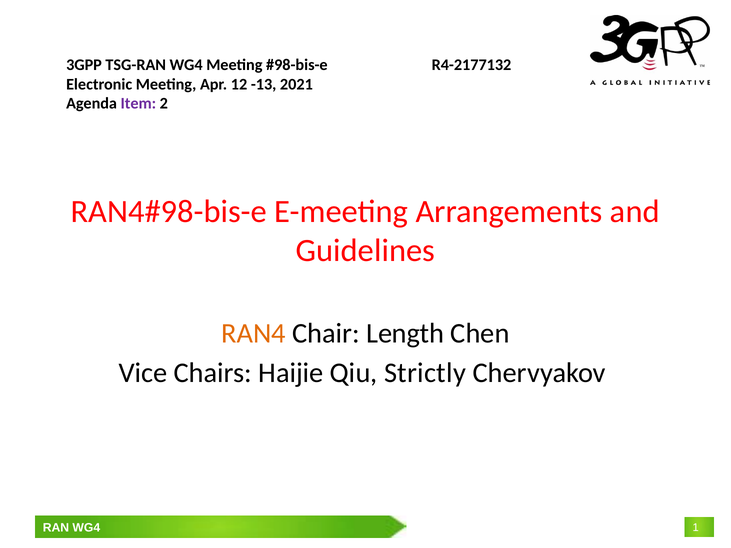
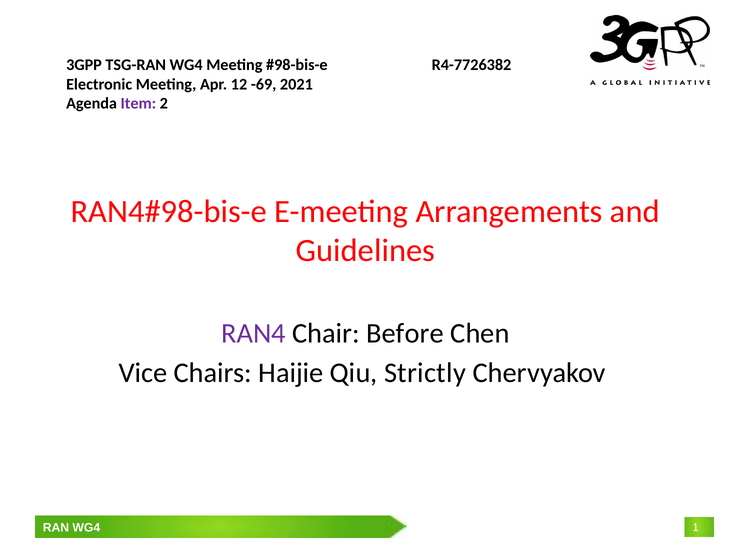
R4-2177132: R4-2177132 -> R4-7726382
-13: -13 -> -69
RAN4 colour: orange -> purple
Length: Length -> Before
